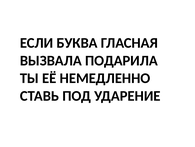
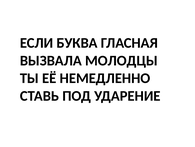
ПОДАРИЛА: ПОДАРИЛА -> МОЛОДЦЫ
